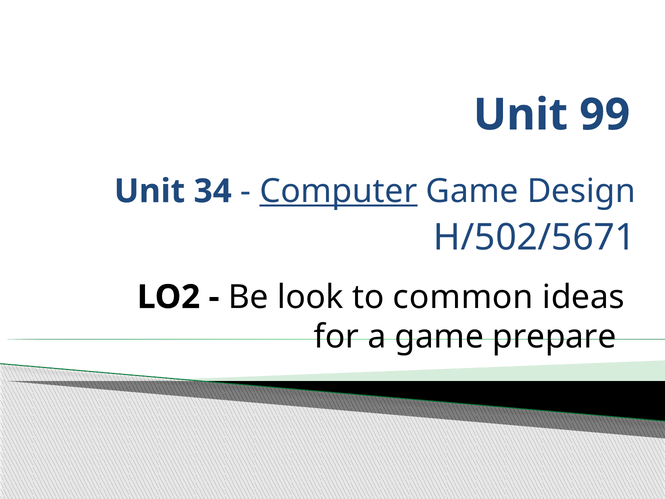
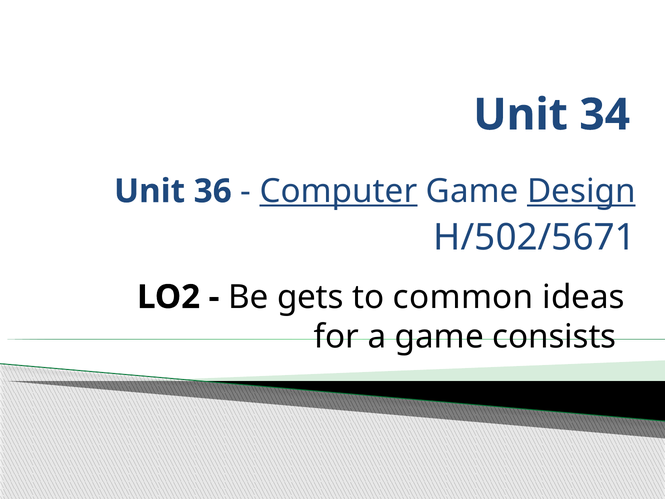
99: 99 -> 34
34: 34 -> 36
Design underline: none -> present
look: look -> gets
prepare: prepare -> consists
